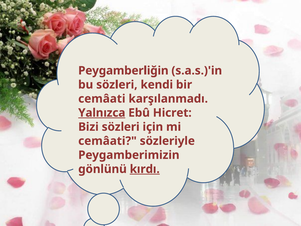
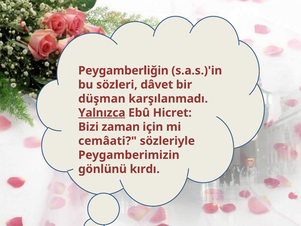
kendi: kendi -> dâvet
cemâati at (102, 99): cemâati -> düşman
Bizi sözleri: sözleri -> zaman
kırdı underline: present -> none
